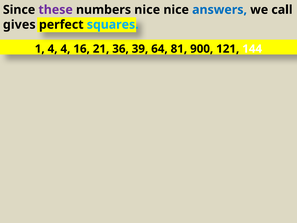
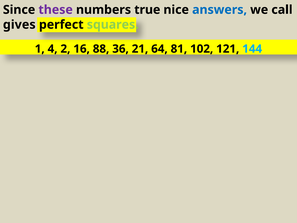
numbers nice: nice -> true
squares colour: light blue -> light green
4 4: 4 -> 2
21: 21 -> 88
39: 39 -> 21
900: 900 -> 102
144 colour: white -> light blue
